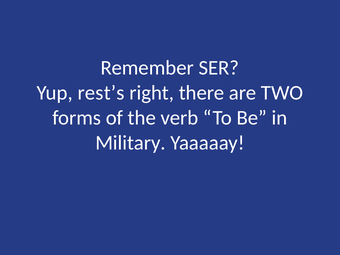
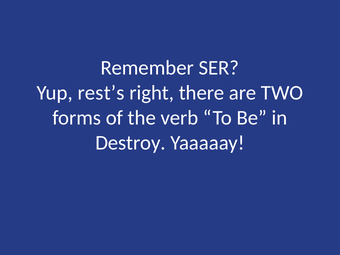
Military: Military -> Destroy
